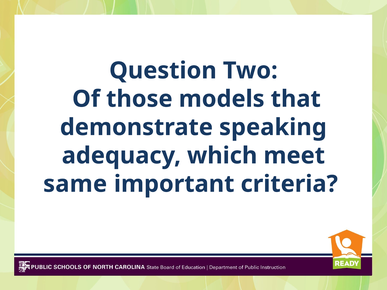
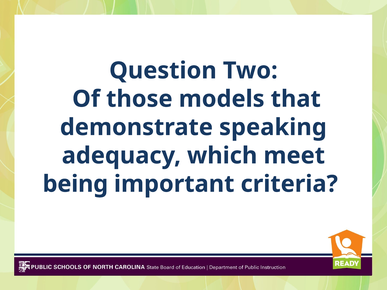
same: same -> being
